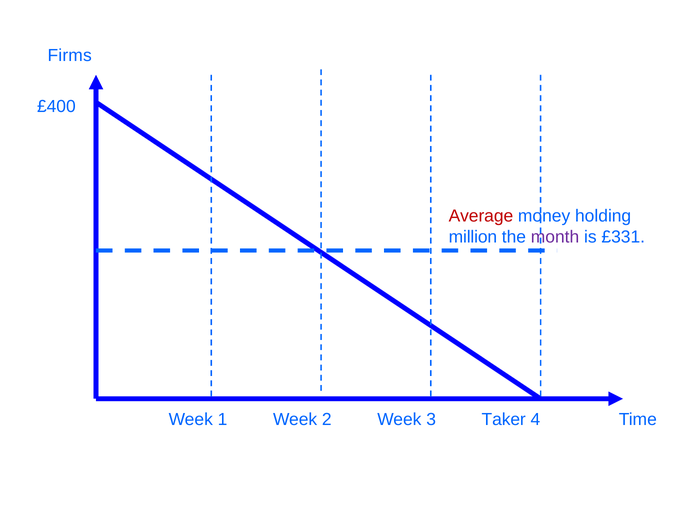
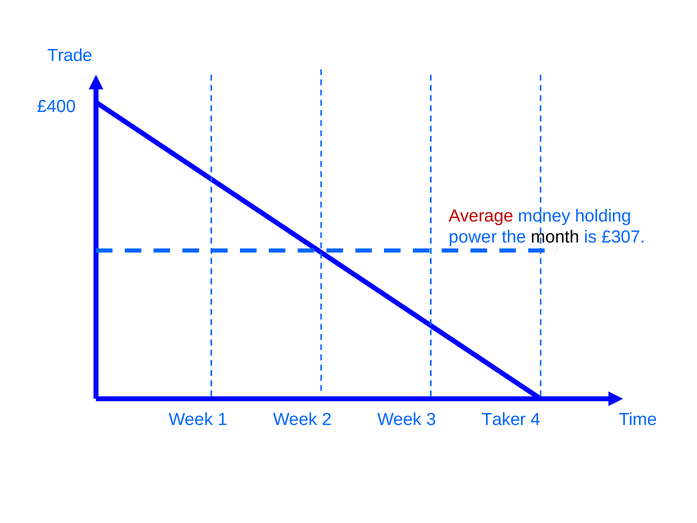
Firms: Firms -> Trade
million: million -> power
month colour: purple -> black
£331: £331 -> £307
